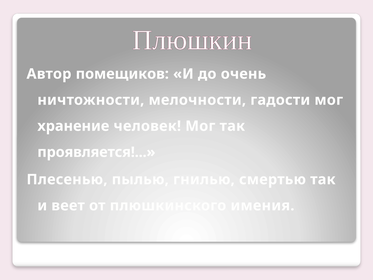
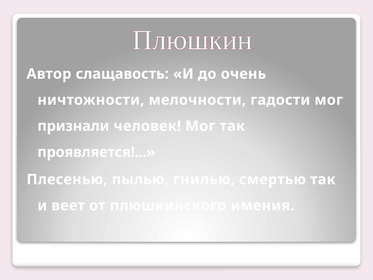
помещиков: помещиков -> слащавость
хранение: хранение -> признали
